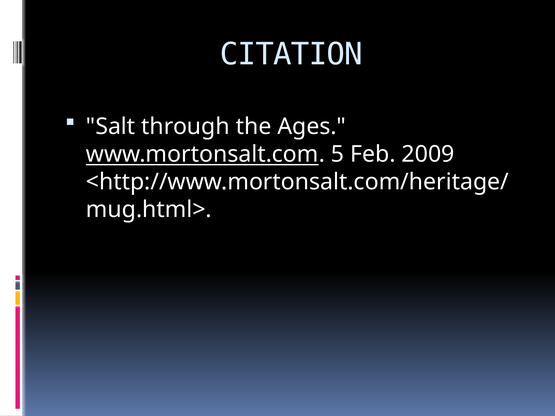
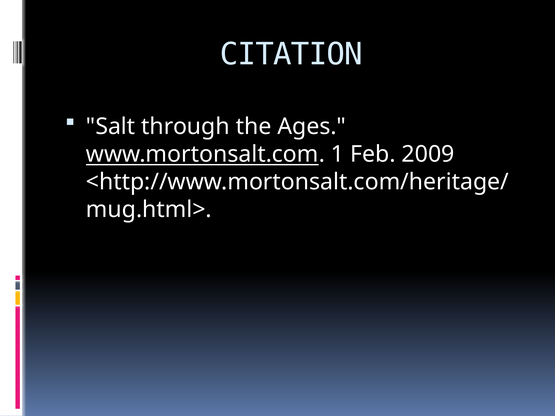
5: 5 -> 1
